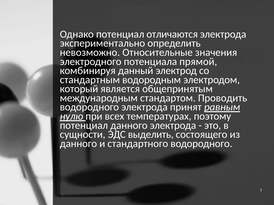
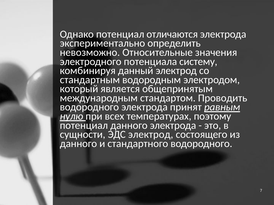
прямой: прямой -> систему
ЭДС выделить: выделить -> электрод
